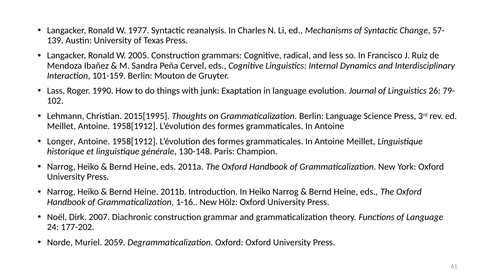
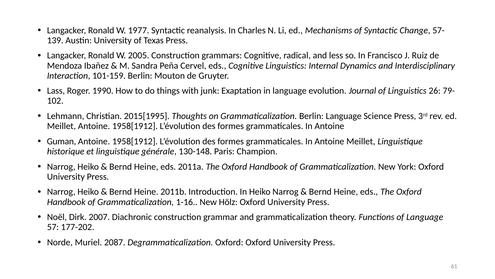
Longer: Longer -> Guman
24: 24 -> 57
2059: 2059 -> 2087
